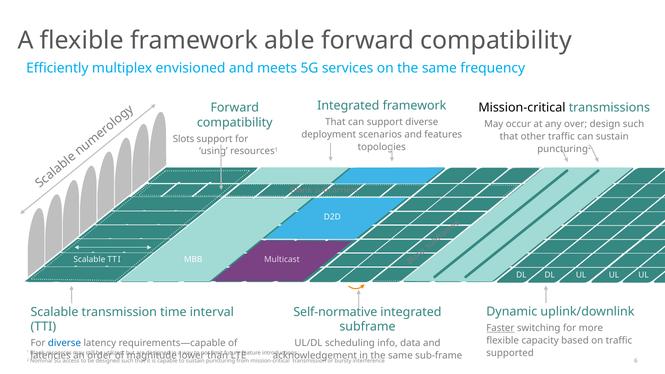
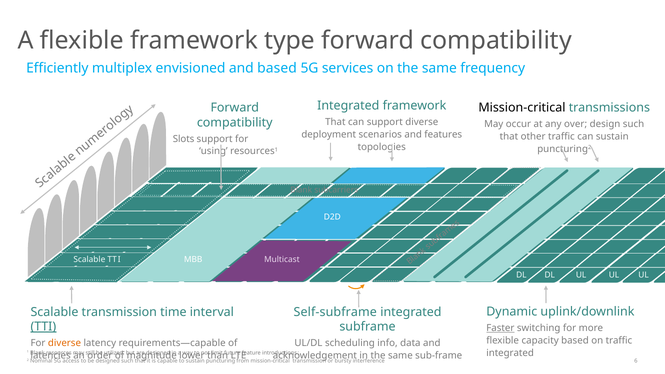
able: able -> type
and meets: meets -> based
Self-normative: Self-normative -> Self-subframe
TTI at (43, 327) underline: none -> present
diverse at (64, 343) colour: blue -> orange
supported at (510, 353): supported -> integrated
